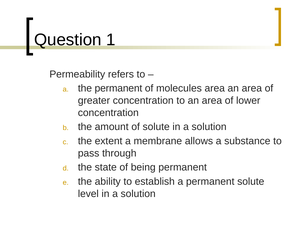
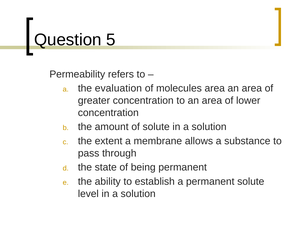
1: 1 -> 5
the permanent: permanent -> evaluation
